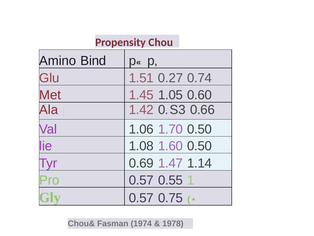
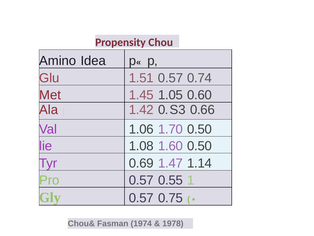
Bind: Bind -> Idea
1.51 0.27: 0.27 -> 0.57
